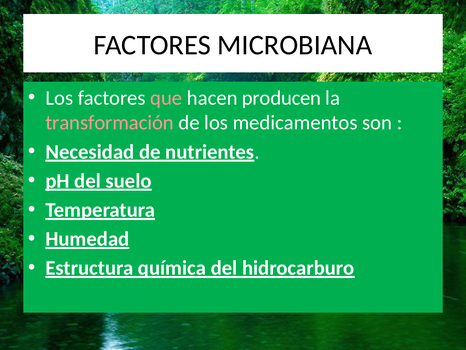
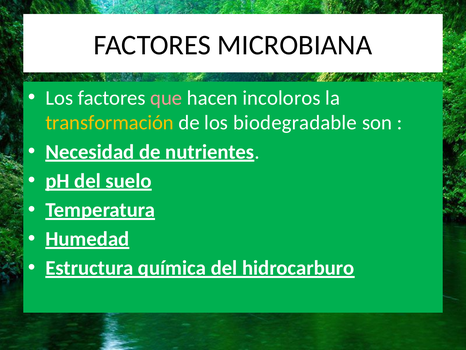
producen: producen -> incoloros
transformación colour: pink -> yellow
medicamentos: medicamentos -> biodegradable
